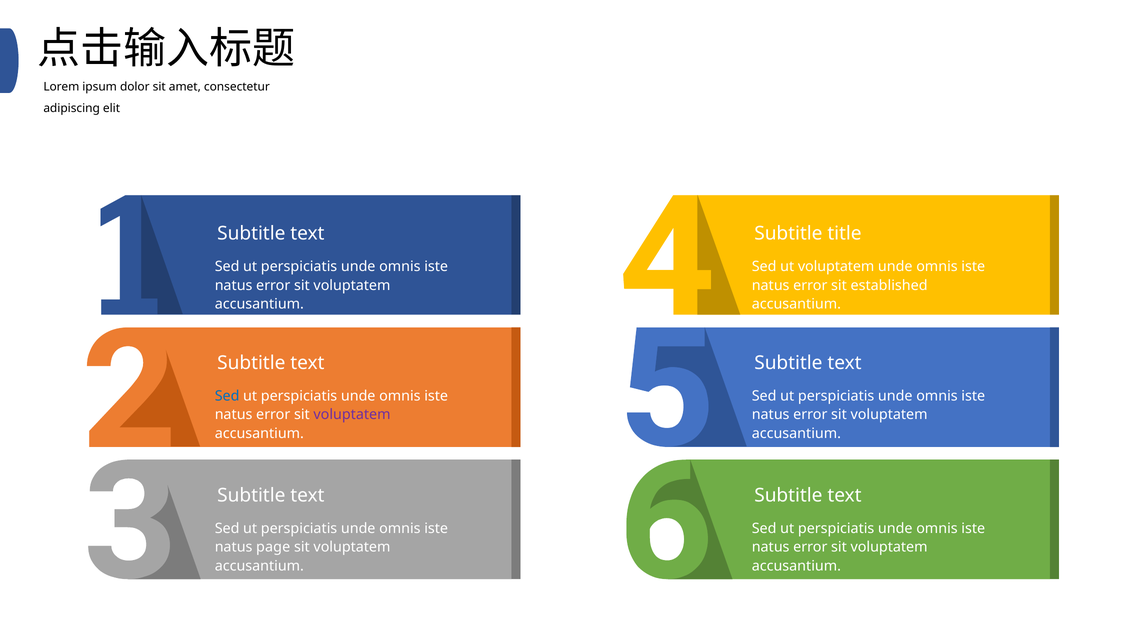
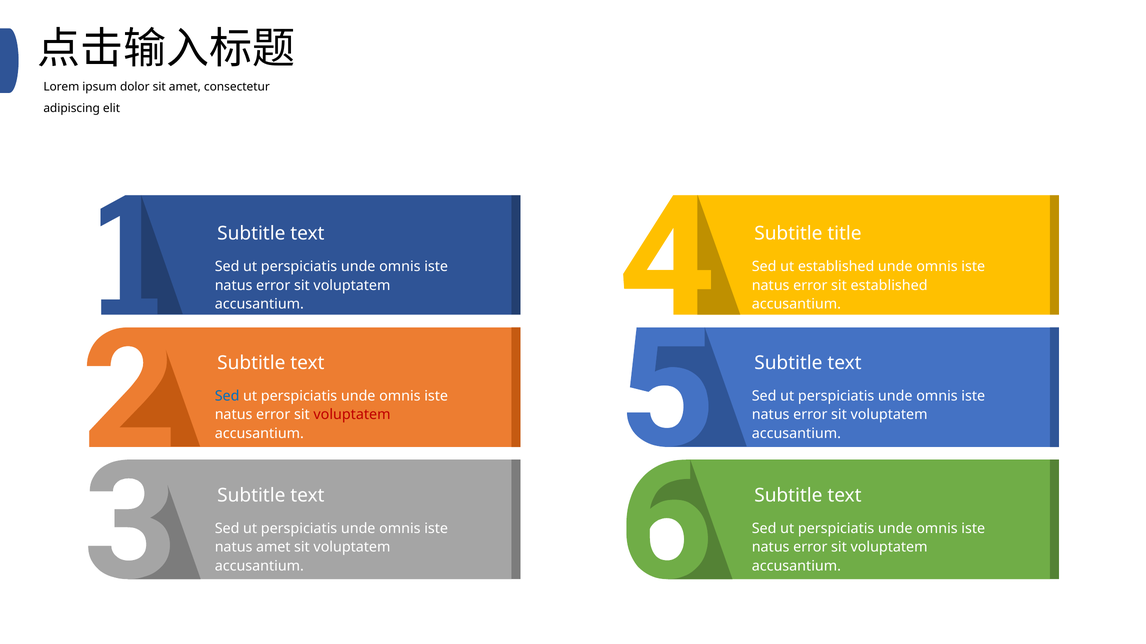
ut voluptatem: voluptatem -> established
voluptatem at (352, 415) colour: purple -> red
natus page: page -> amet
